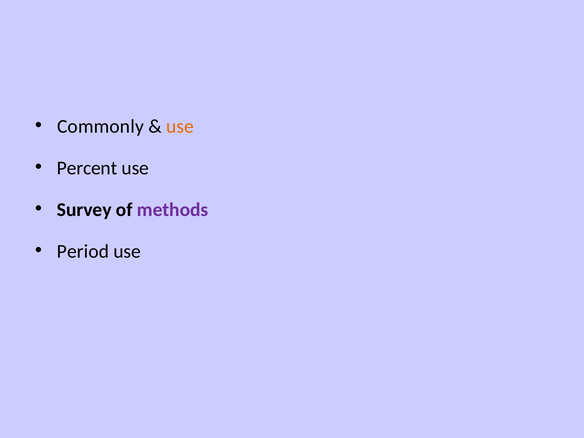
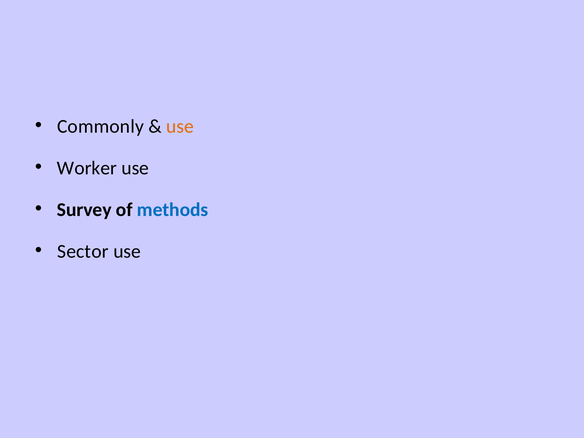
Percent: Percent -> Worker
methods colour: purple -> blue
Period: Period -> Sector
